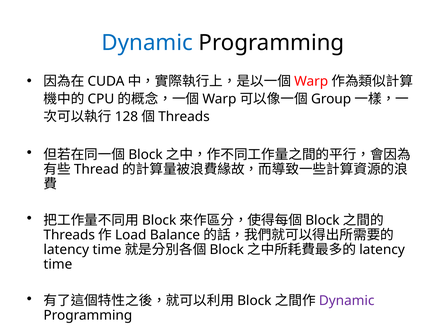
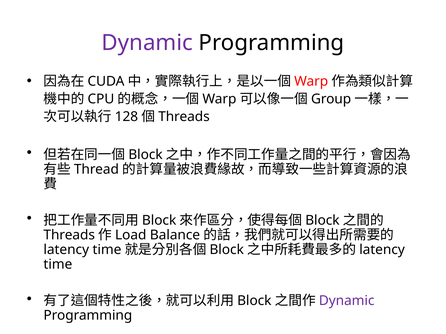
Dynamic at (147, 43) colour: blue -> purple
